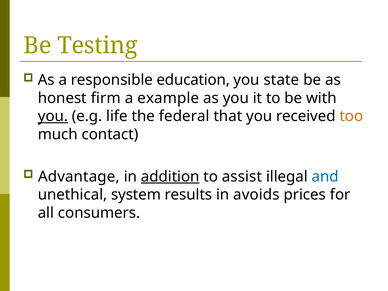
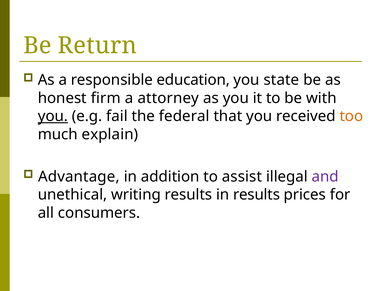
Testing: Testing -> Return
example: example -> attorney
life: life -> fail
contact: contact -> explain
addition underline: present -> none
and colour: blue -> purple
system: system -> writing
in avoids: avoids -> results
